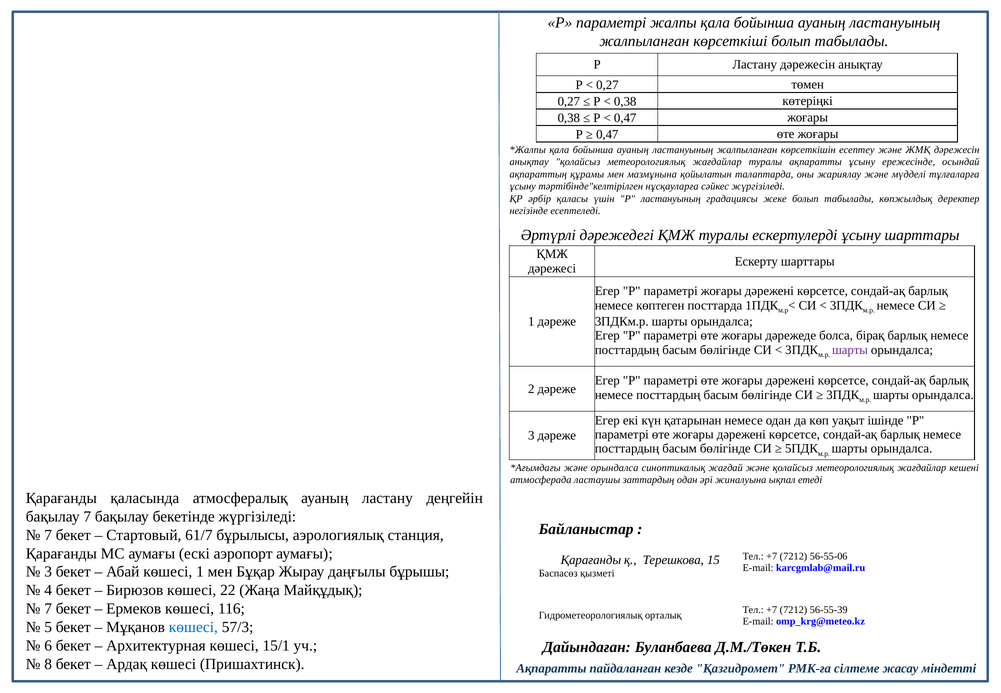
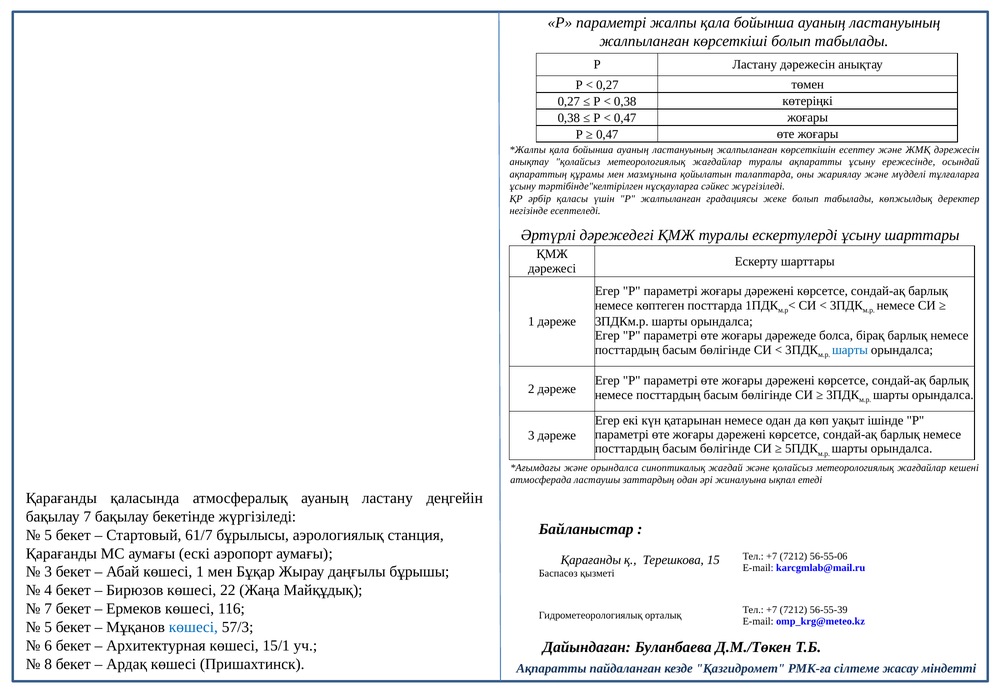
Р ластануының: ластануының -> жалпыланған
шарты at (850, 350) colour: purple -> blue
7 at (48, 535): 7 -> 5
